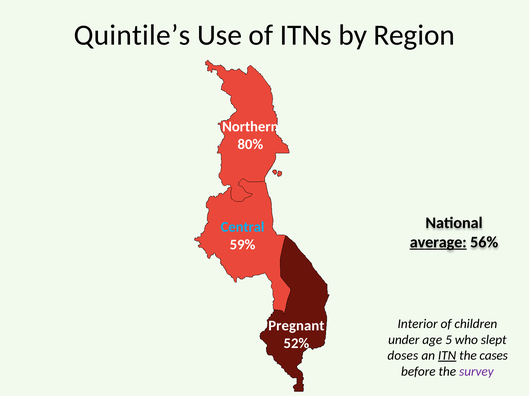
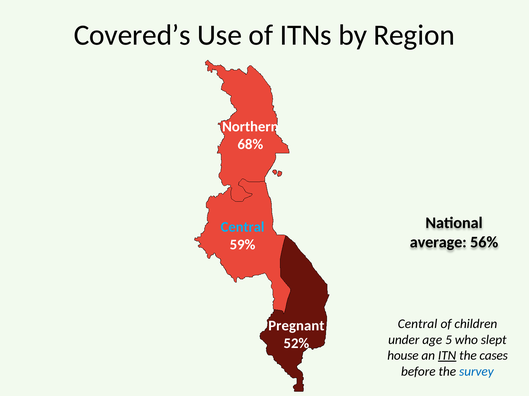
Quintile’s: Quintile’s -> Covered’s
80%: 80% -> 68%
average underline: present -> none
Interior at (418, 324): Interior -> Central
doses: doses -> house
survey colour: purple -> blue
